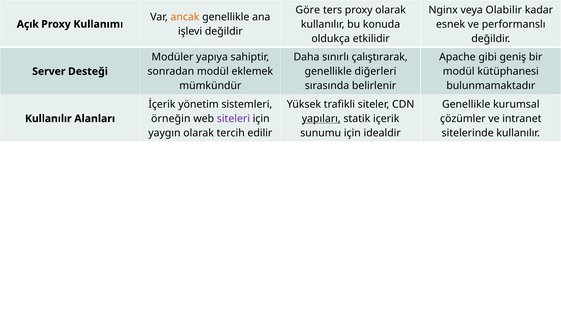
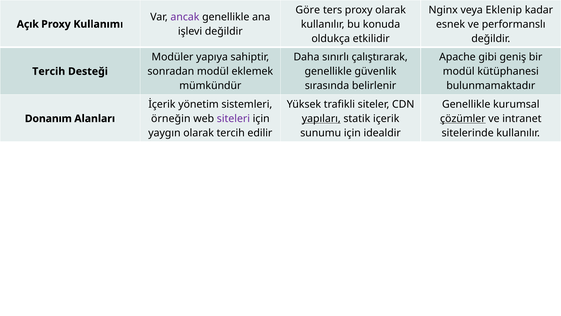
Olabilir: Olabilir -> Eklenip
ancak colour: orange -> purple
diğerleri: diğerleri -> güvenlik
Server at (49, 71): Server -> Tercih
çözümler underline: none -> present
Kullanılır at (48, 118): Kullanılır -> Donanım
